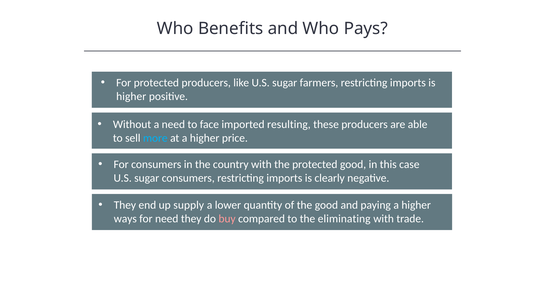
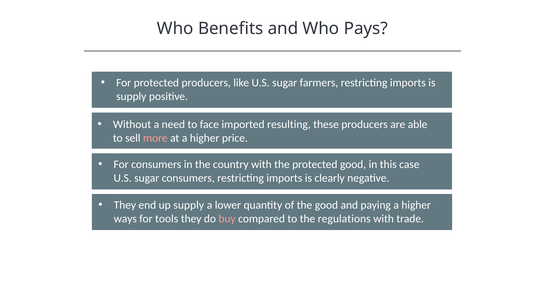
higher at (131, 96): higher -> supply
more colour: light blue -> pink
for need: need -> tools
eliminating: eliminating -> regulations
